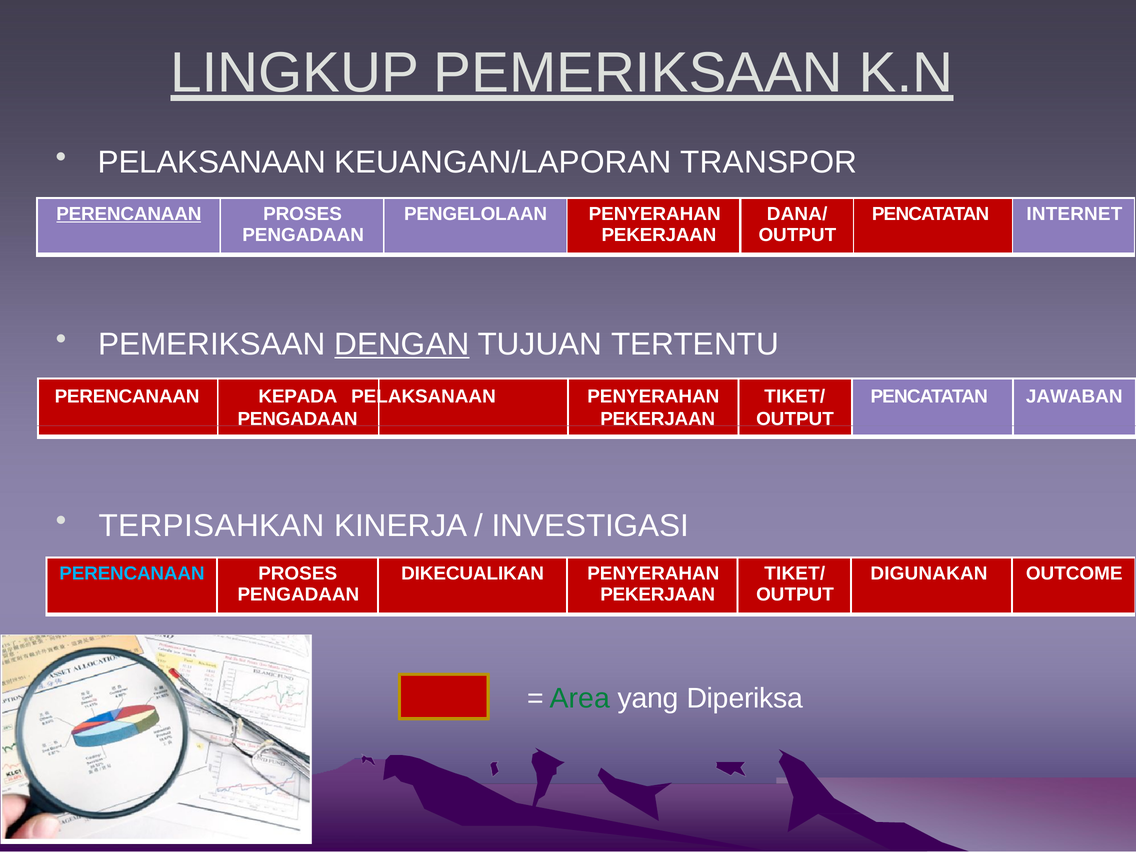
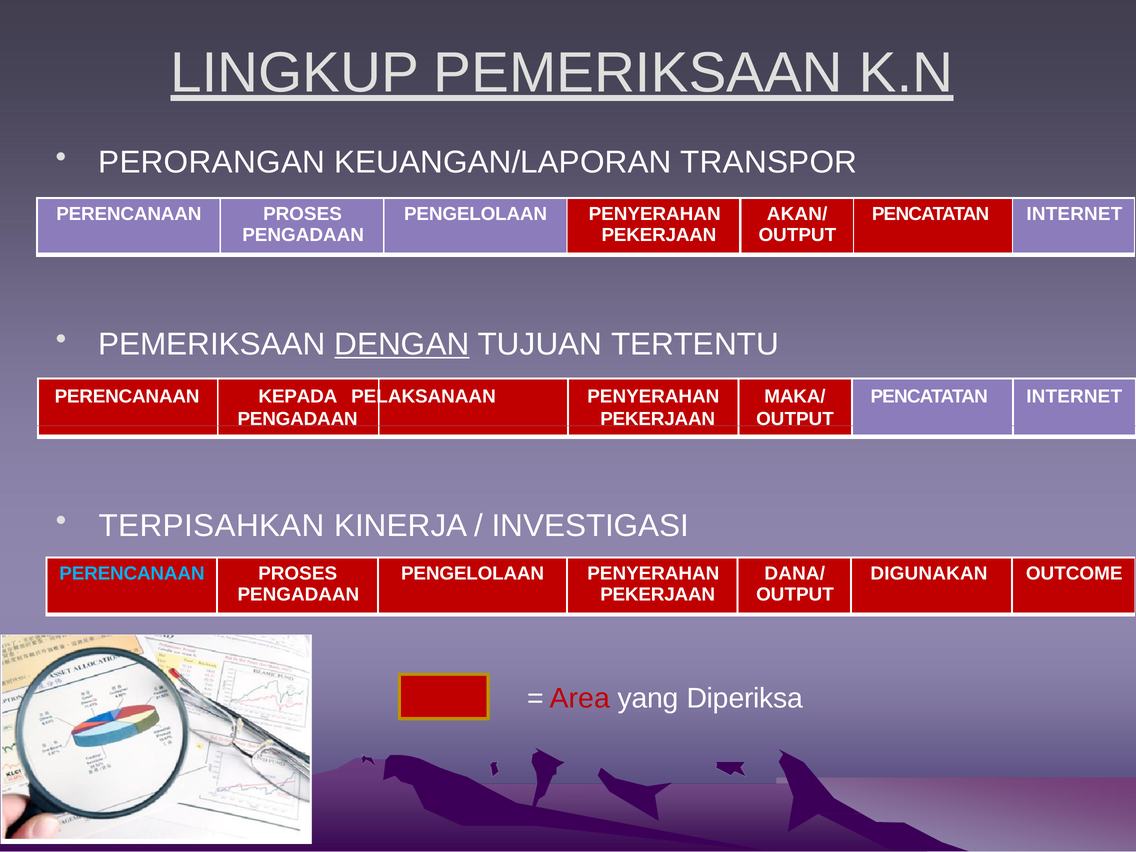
PELAKSANAAN at (212, 162): PELAKSANAAN -> PERORANGAN
PERENCANAAN at (129, 214) underline: present -> none
DANA/: DANA/ -> AKAN/
TIKET/ at (795, 396): TIKET/ -> MAKA/
JAWABAN at (1074, 396): JAWABAN -> INTERNET
DIKECUALIKAN at (473, 574): DIKECUALIKAN -> PENGELOLAAN
TIKET/ at (795, 574): TIKET/ -> DANA/
Area colour: green -> red
